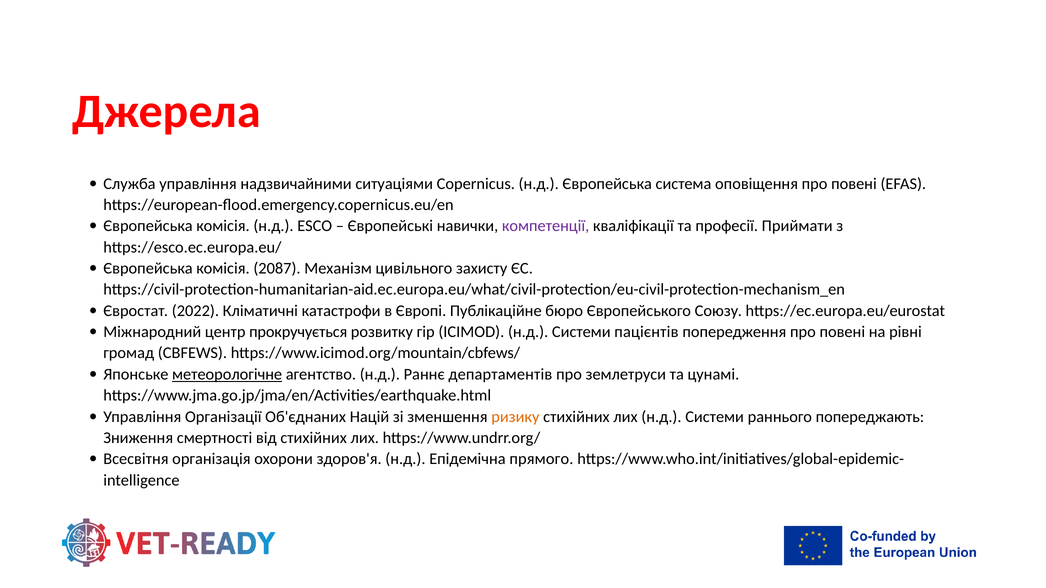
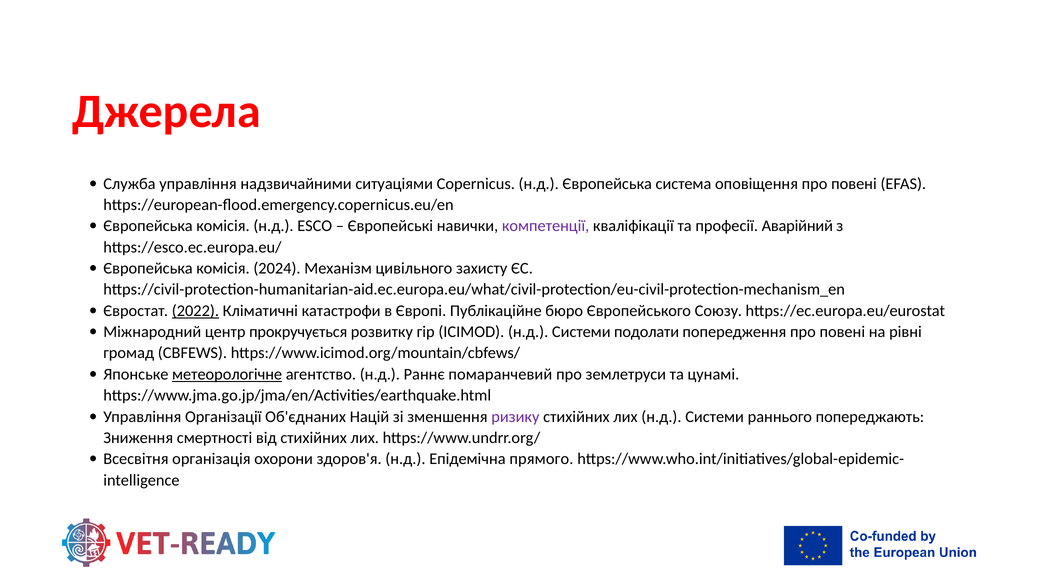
Приймати: Приймати -> Аварійний
2087: 2087 -> 2024
2022 underline: none -> present
пацієнтів: пацієнтів -> подолати
департаментів: департаментів -> помаранчевий
ризику colour: orange -> purple
